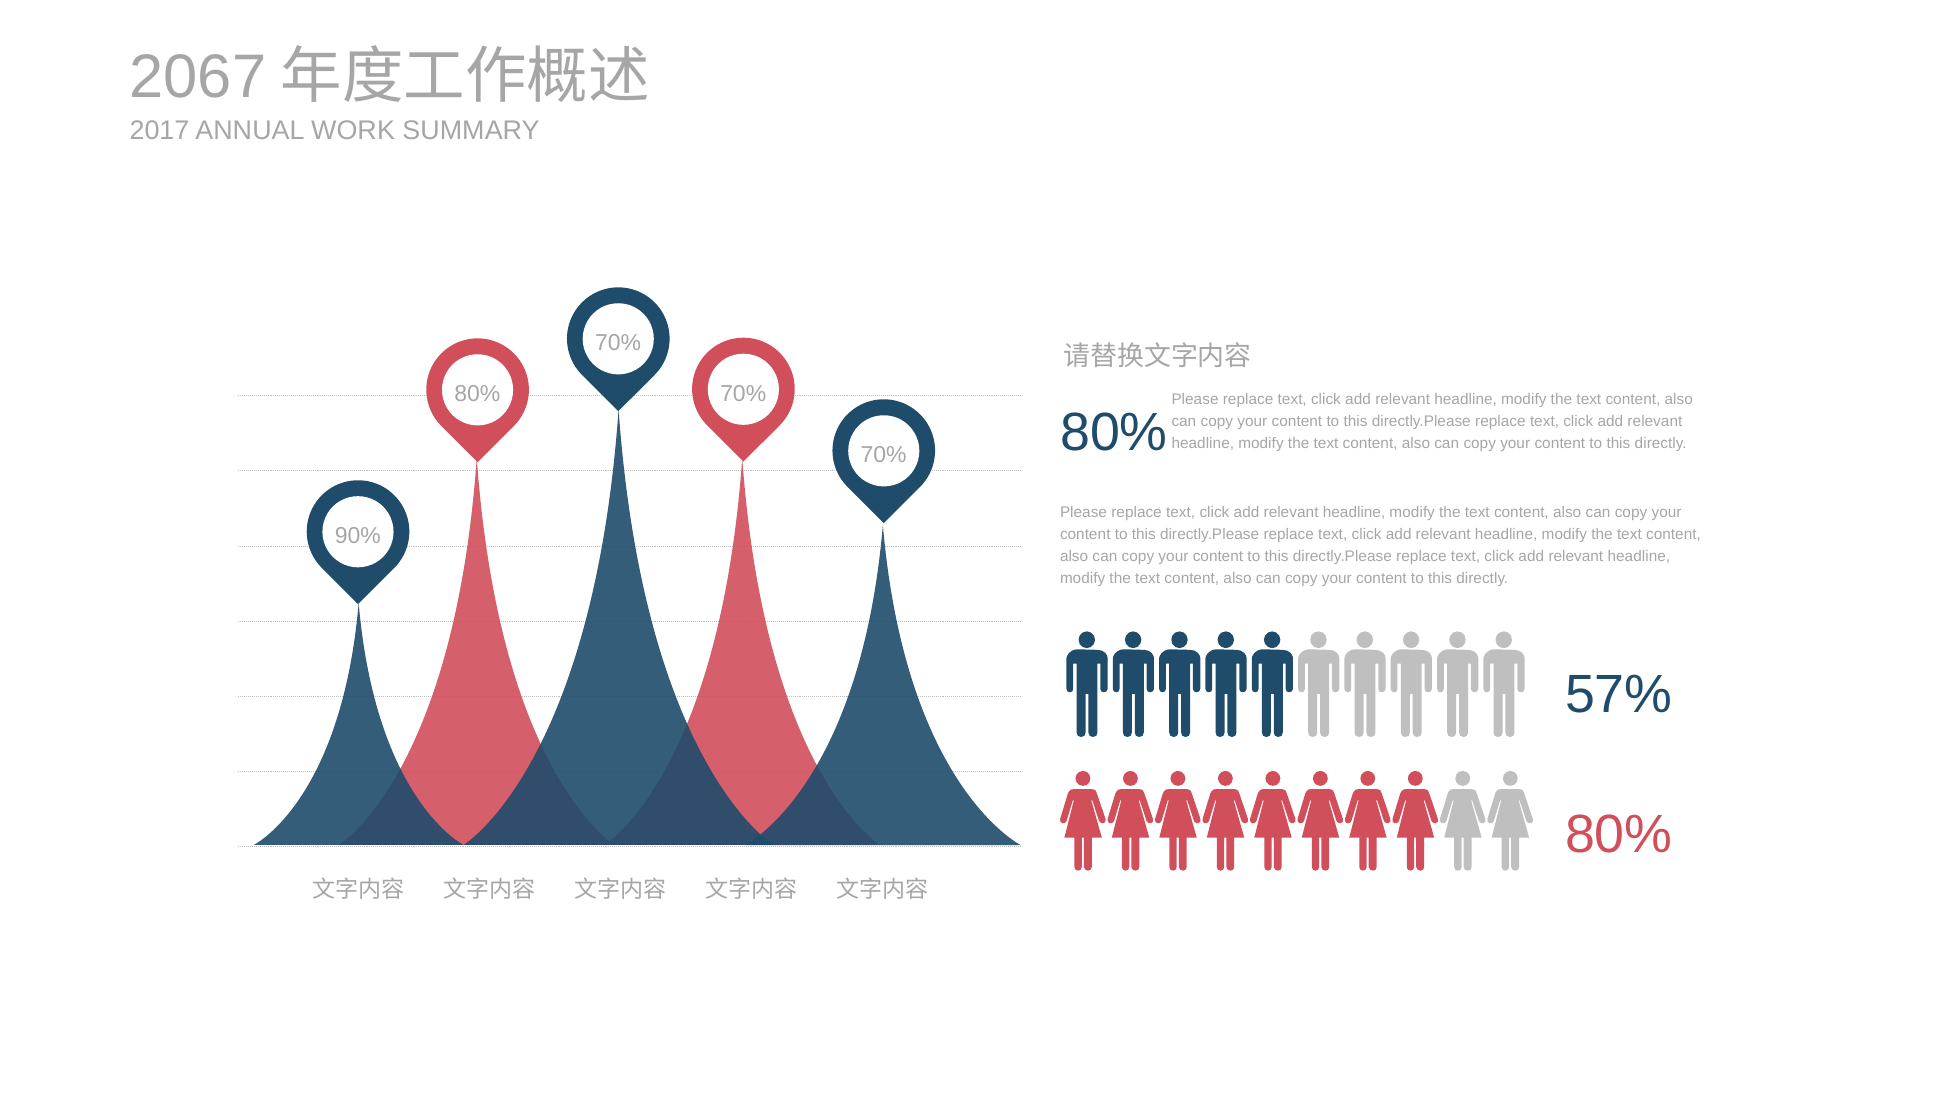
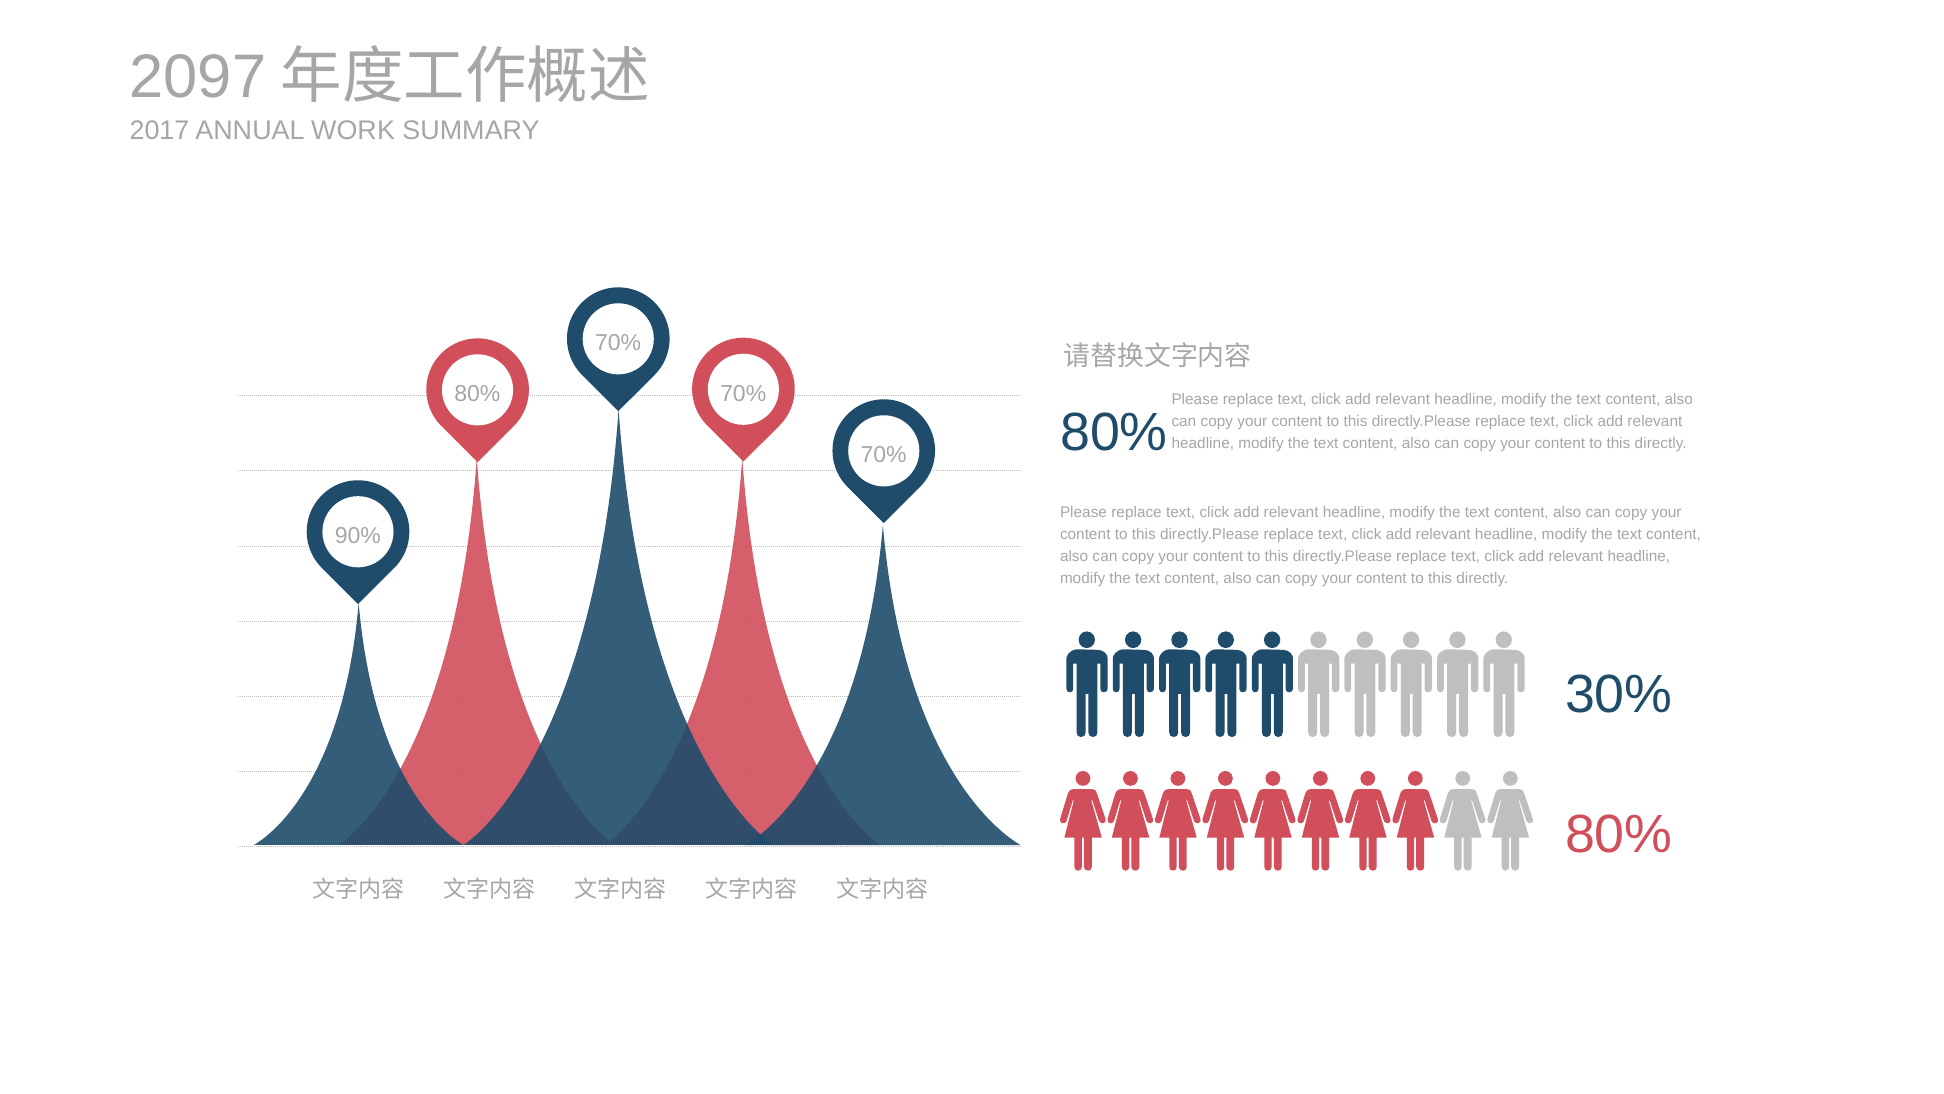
2067: 2067 -> 2097
57%: 57% -> 30%
